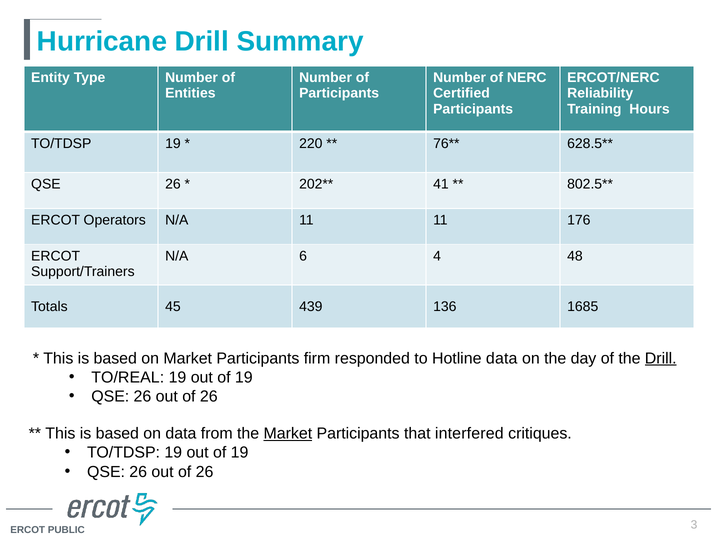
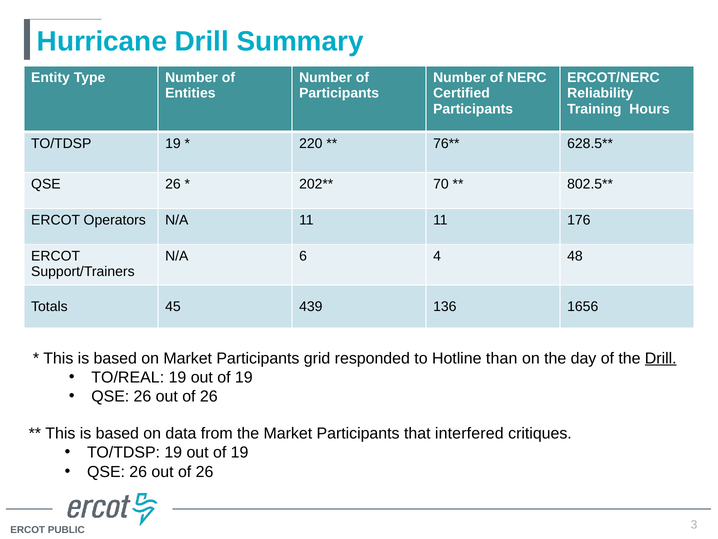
41: 41 -> 70
1685: 1685 -> 1656
firm: firm -> grid
Hotline data: data -> than
Market at (288, 433) underline: present -> none
